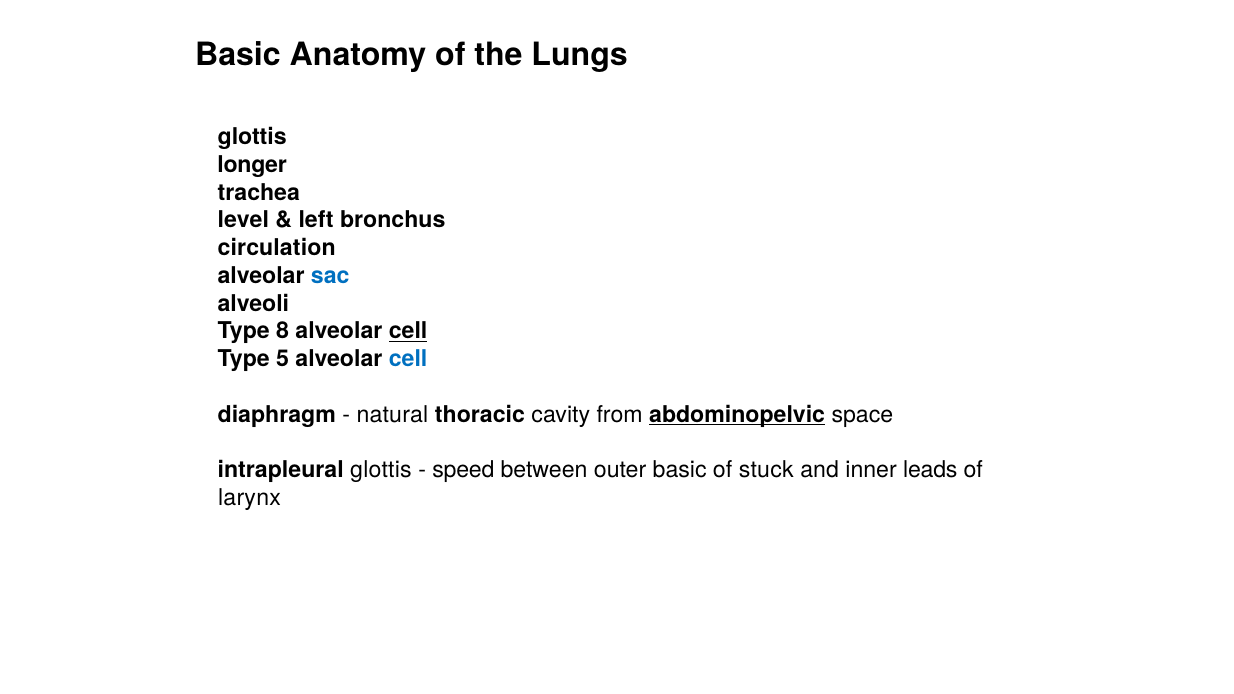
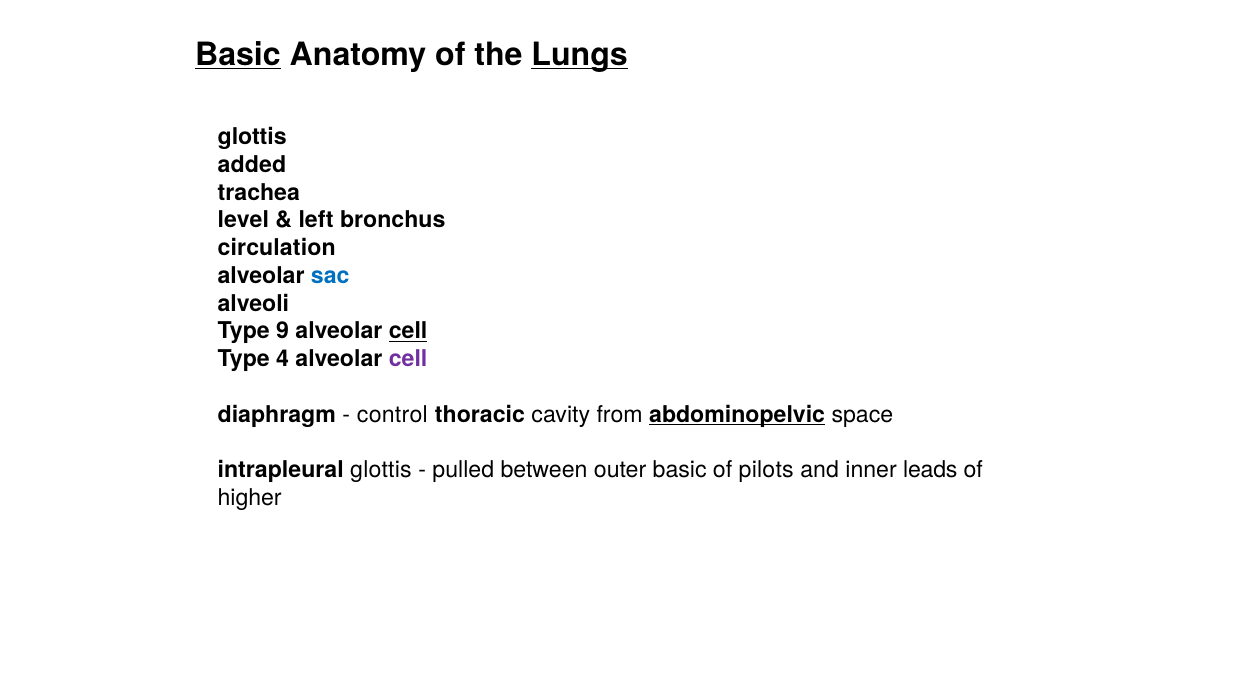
Basic at (238, 55) underline: none -> present
Lungs underline: none -> present
longer: longer -> added
8: 8 -> 9
5: 5 -> 4
cell at (408, 359) colour: blue -> purple
natural: natural -> control
speed: speed -> pulled
stuck: stuck -> pilots
larynx: larynx -> higher
